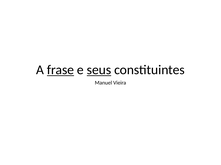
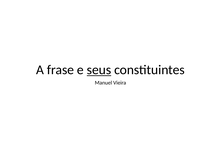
frase underline: present -> none
